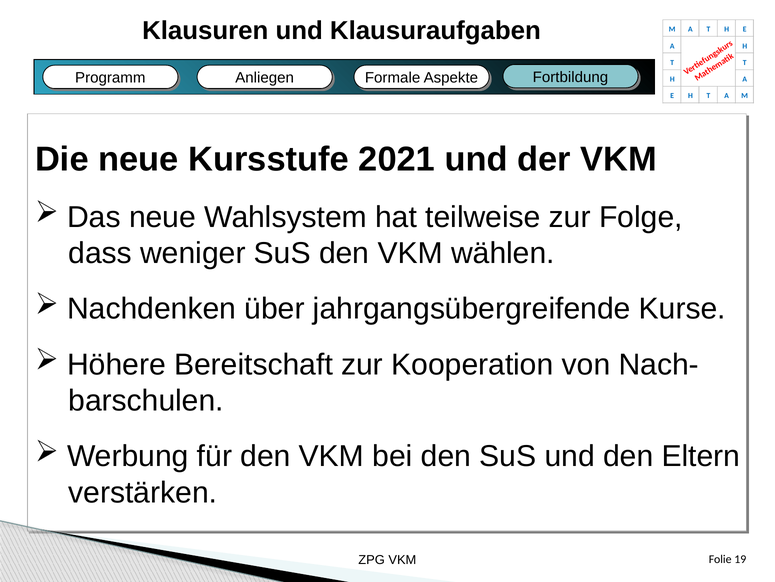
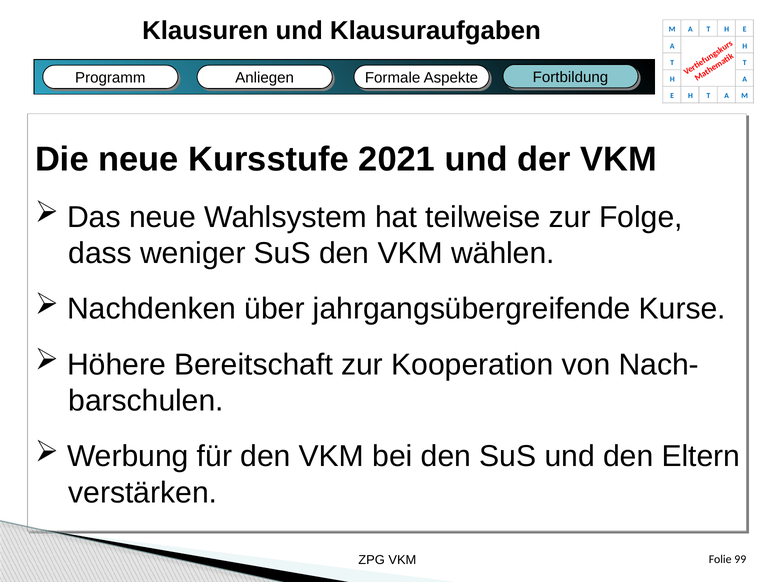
19: 19 -> 99
